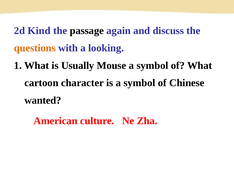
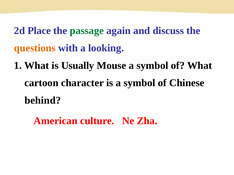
Kind: Kind -> Place
passage colour: black -> green
wanted: wanted -> behind
